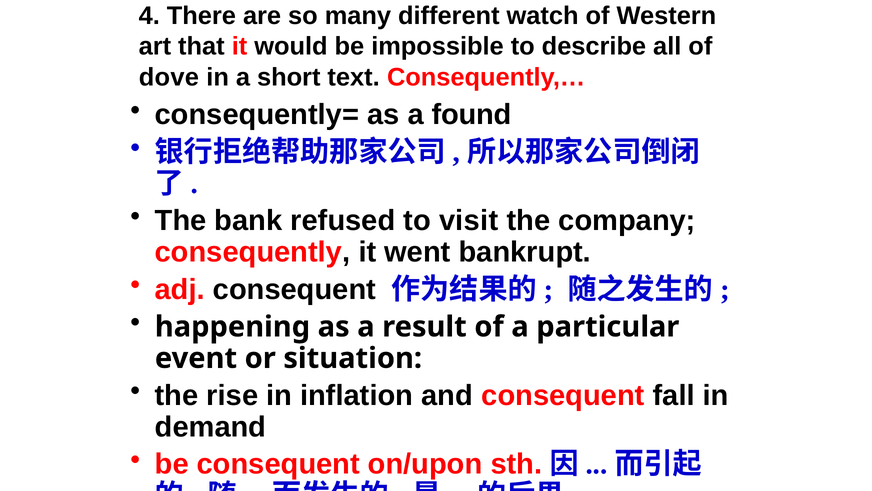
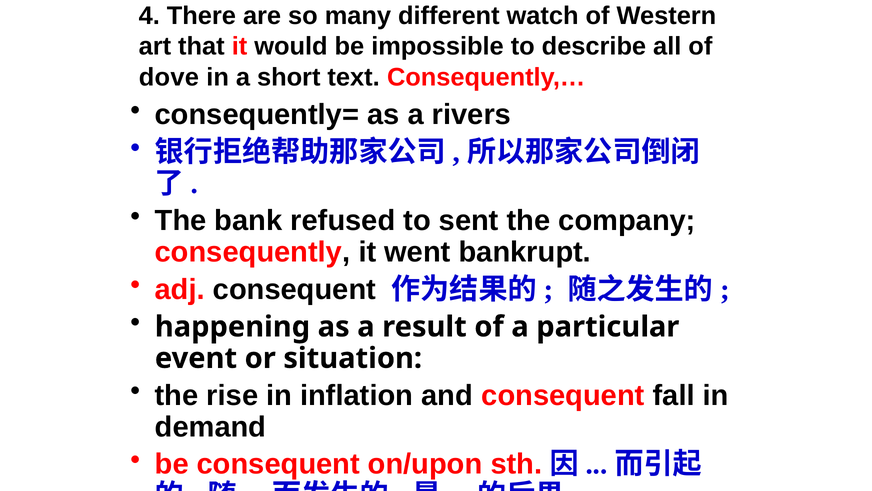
found: found -> rivers
visit: visit -> sent
